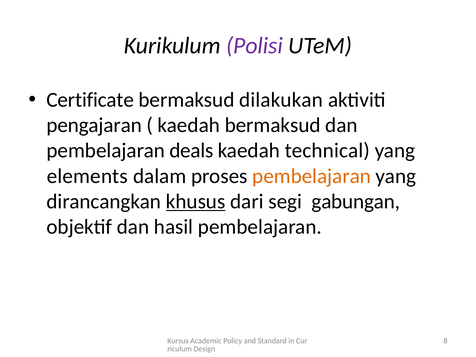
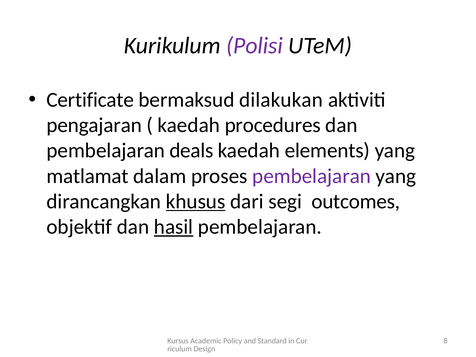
kaedah bermaksud: bermaksud -> procedures
technical: technical -> elements
elements: elements -> matlamat
pembelajaran at (312, 176) colour: orange -> purple
gabungan: gabungan -> outcomes
hasil underline: none -> present
